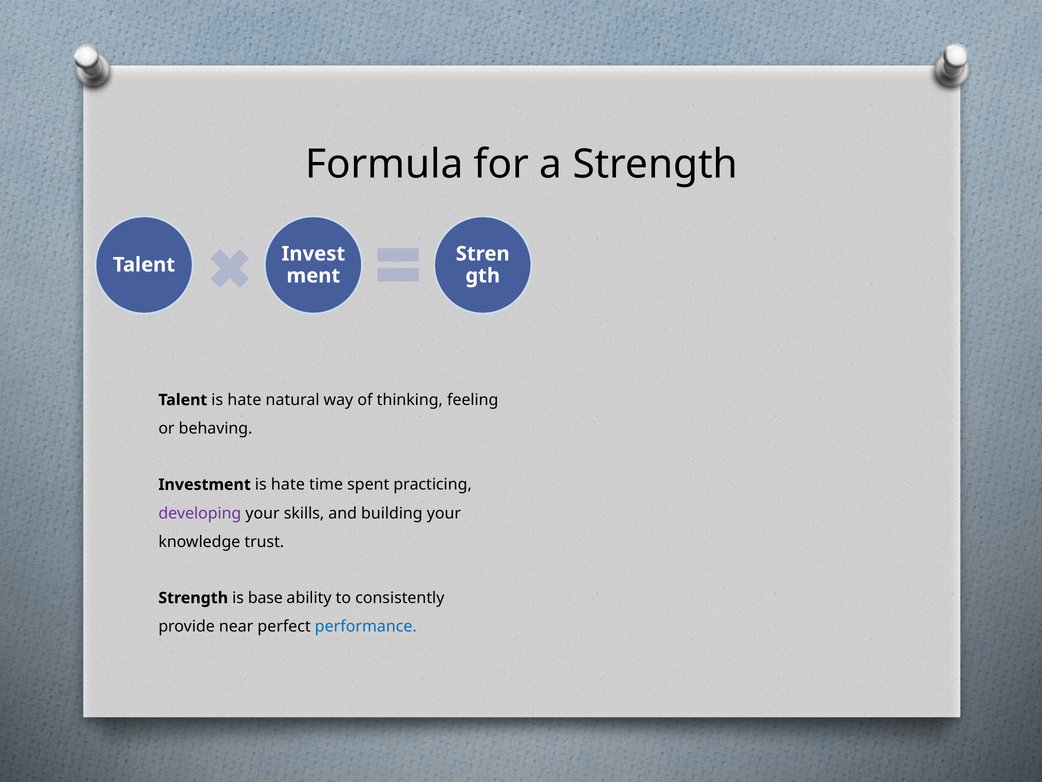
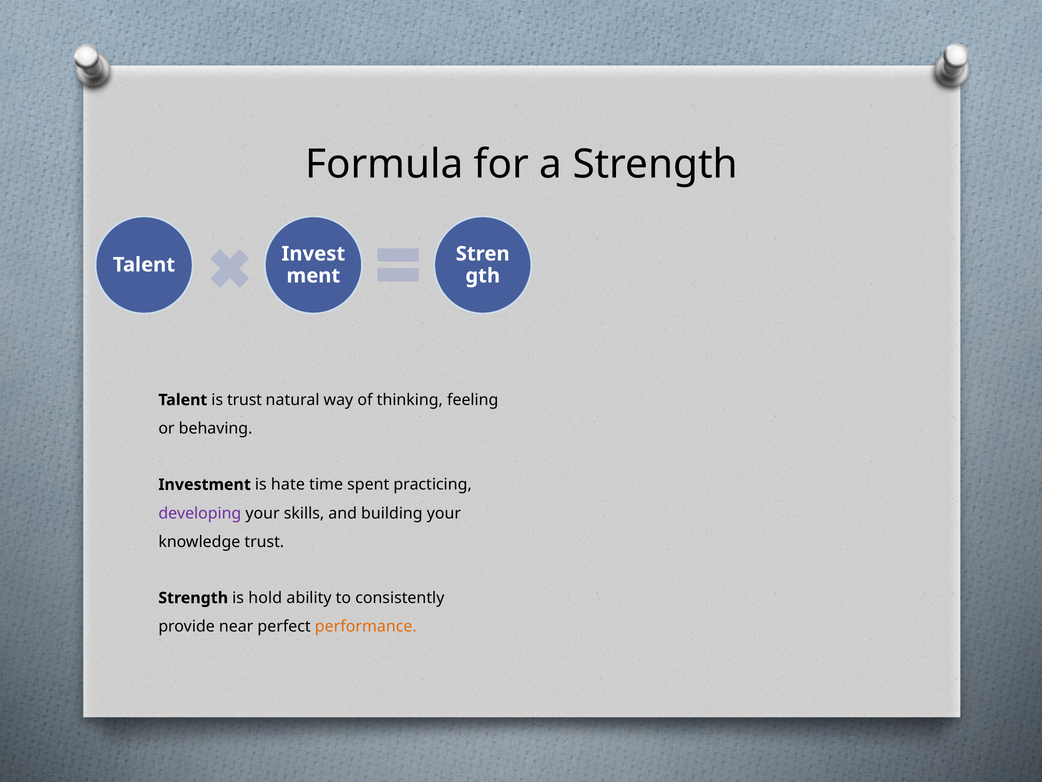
Talent is hate: hate -> trust
base: base -> hold
performance colour: blue -> orange
